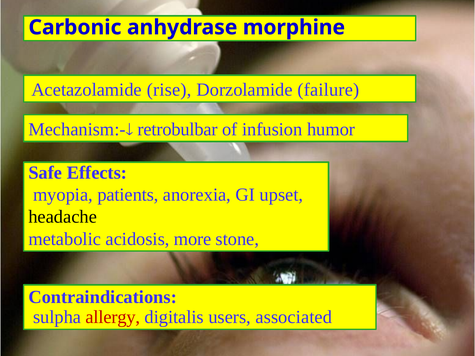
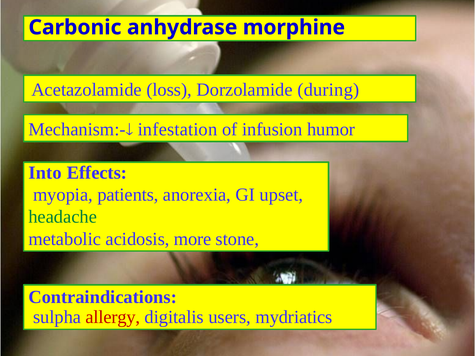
rise: rise -> loss
failure: failure -> during
retrobulbar: retrobulbar -> infestation
Safe: Safe -> Into
headache colour: black -> green
associated: associated -> mydriatics
